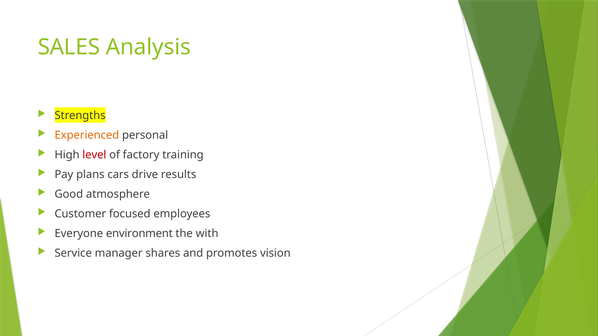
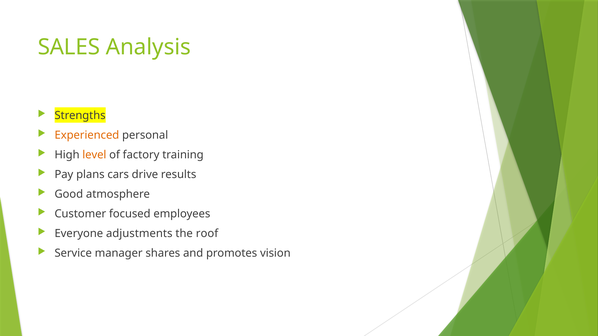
level colour: red -> orange
environment: environment -> adjustments
with: with -> roof
